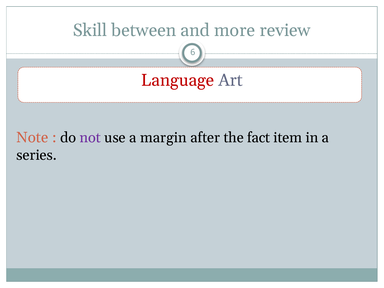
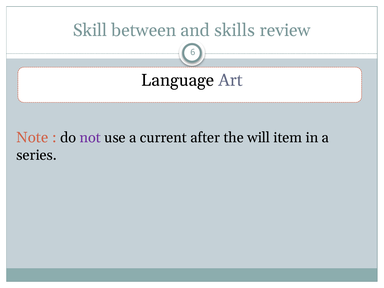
more: more -> skills
Language colour: red -> black
margin: margin -> current
fact: fact -> will
